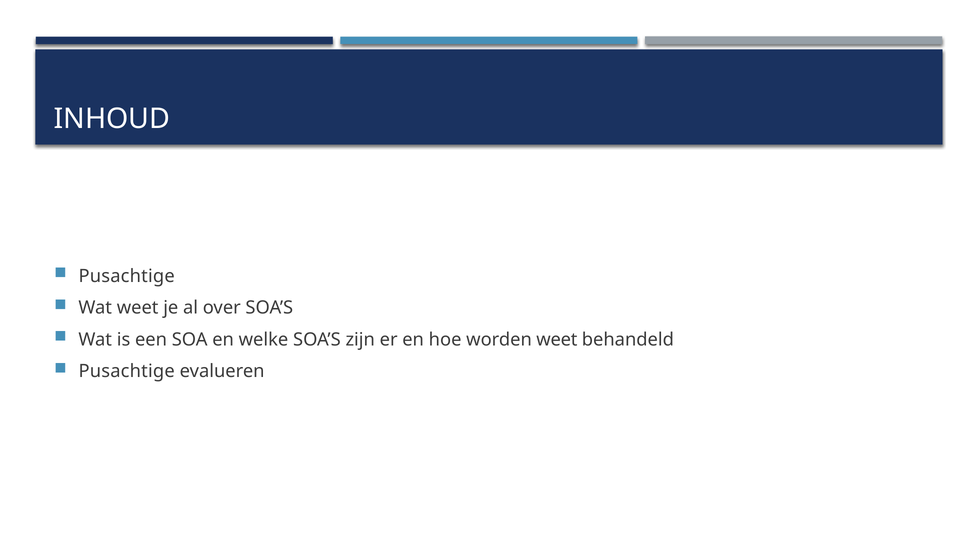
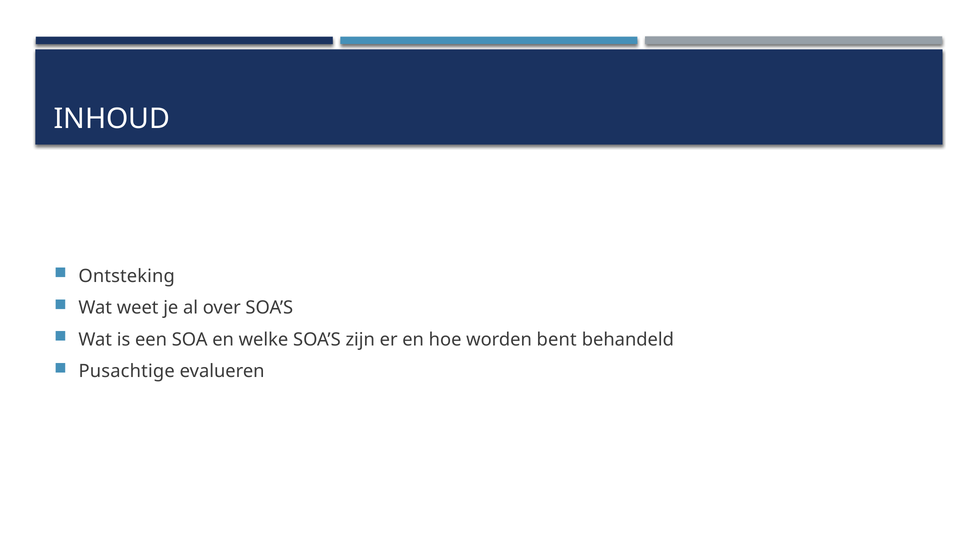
Pusachtige at (127, 276): Pusachtige -> Ontsteking
worden weet: weet -> bent
